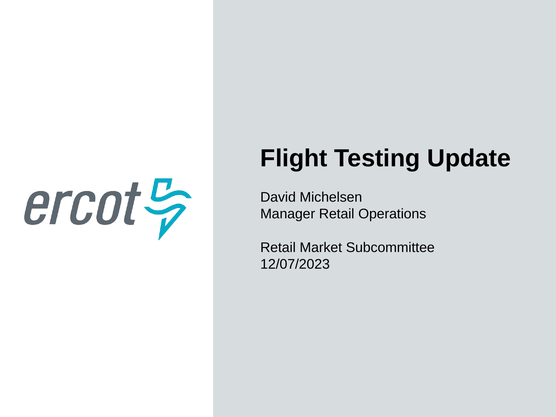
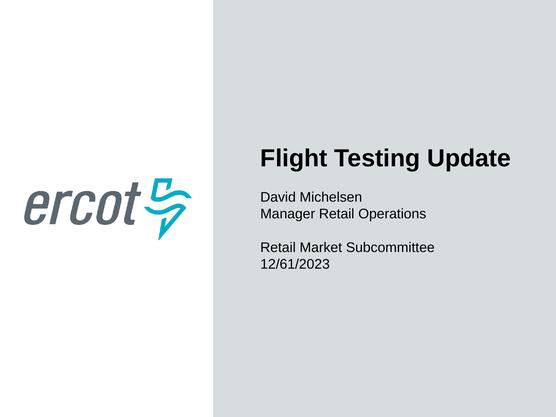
12/07/2023: 12/07/2023 -> 12/61/2023
